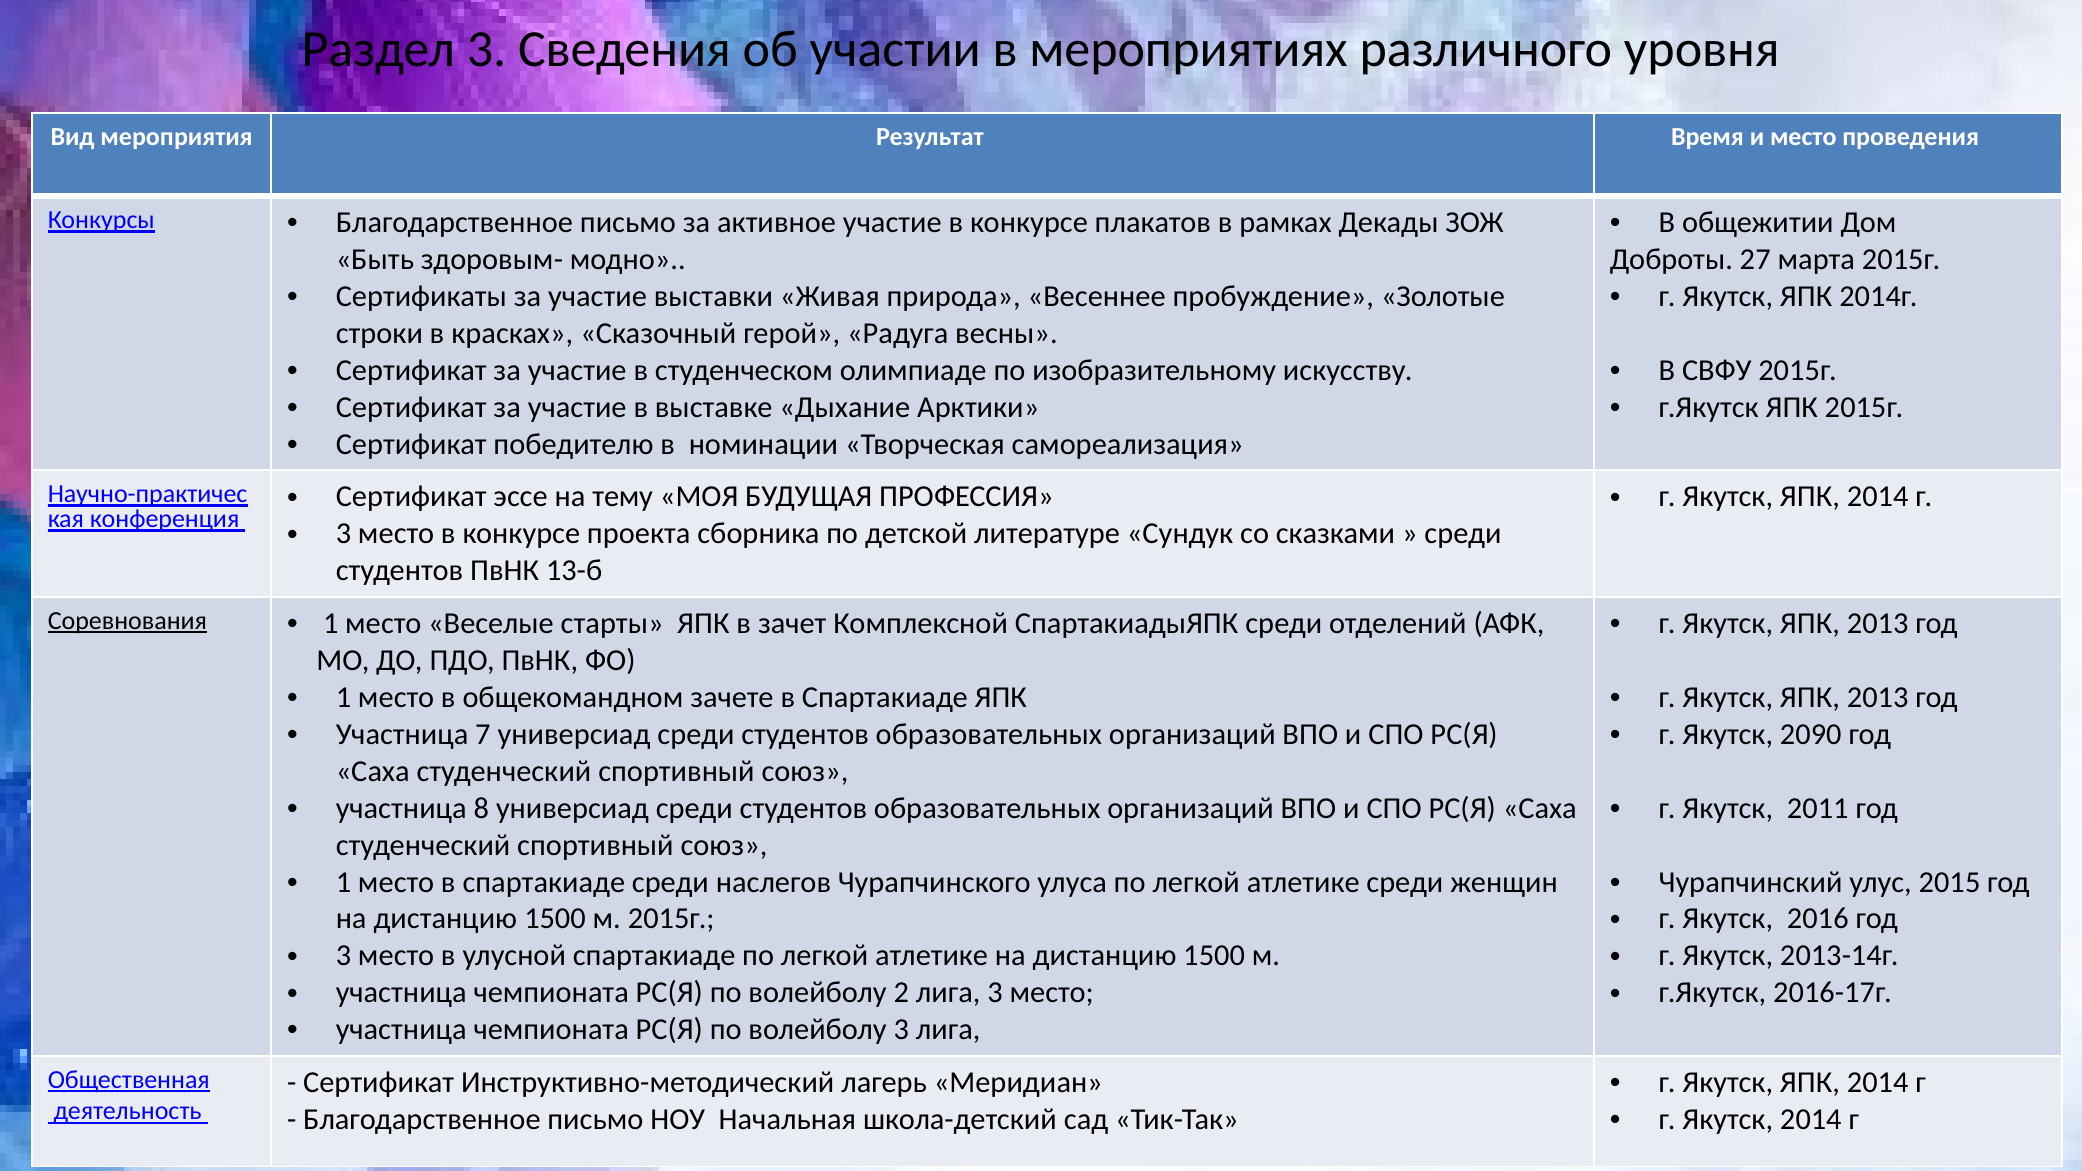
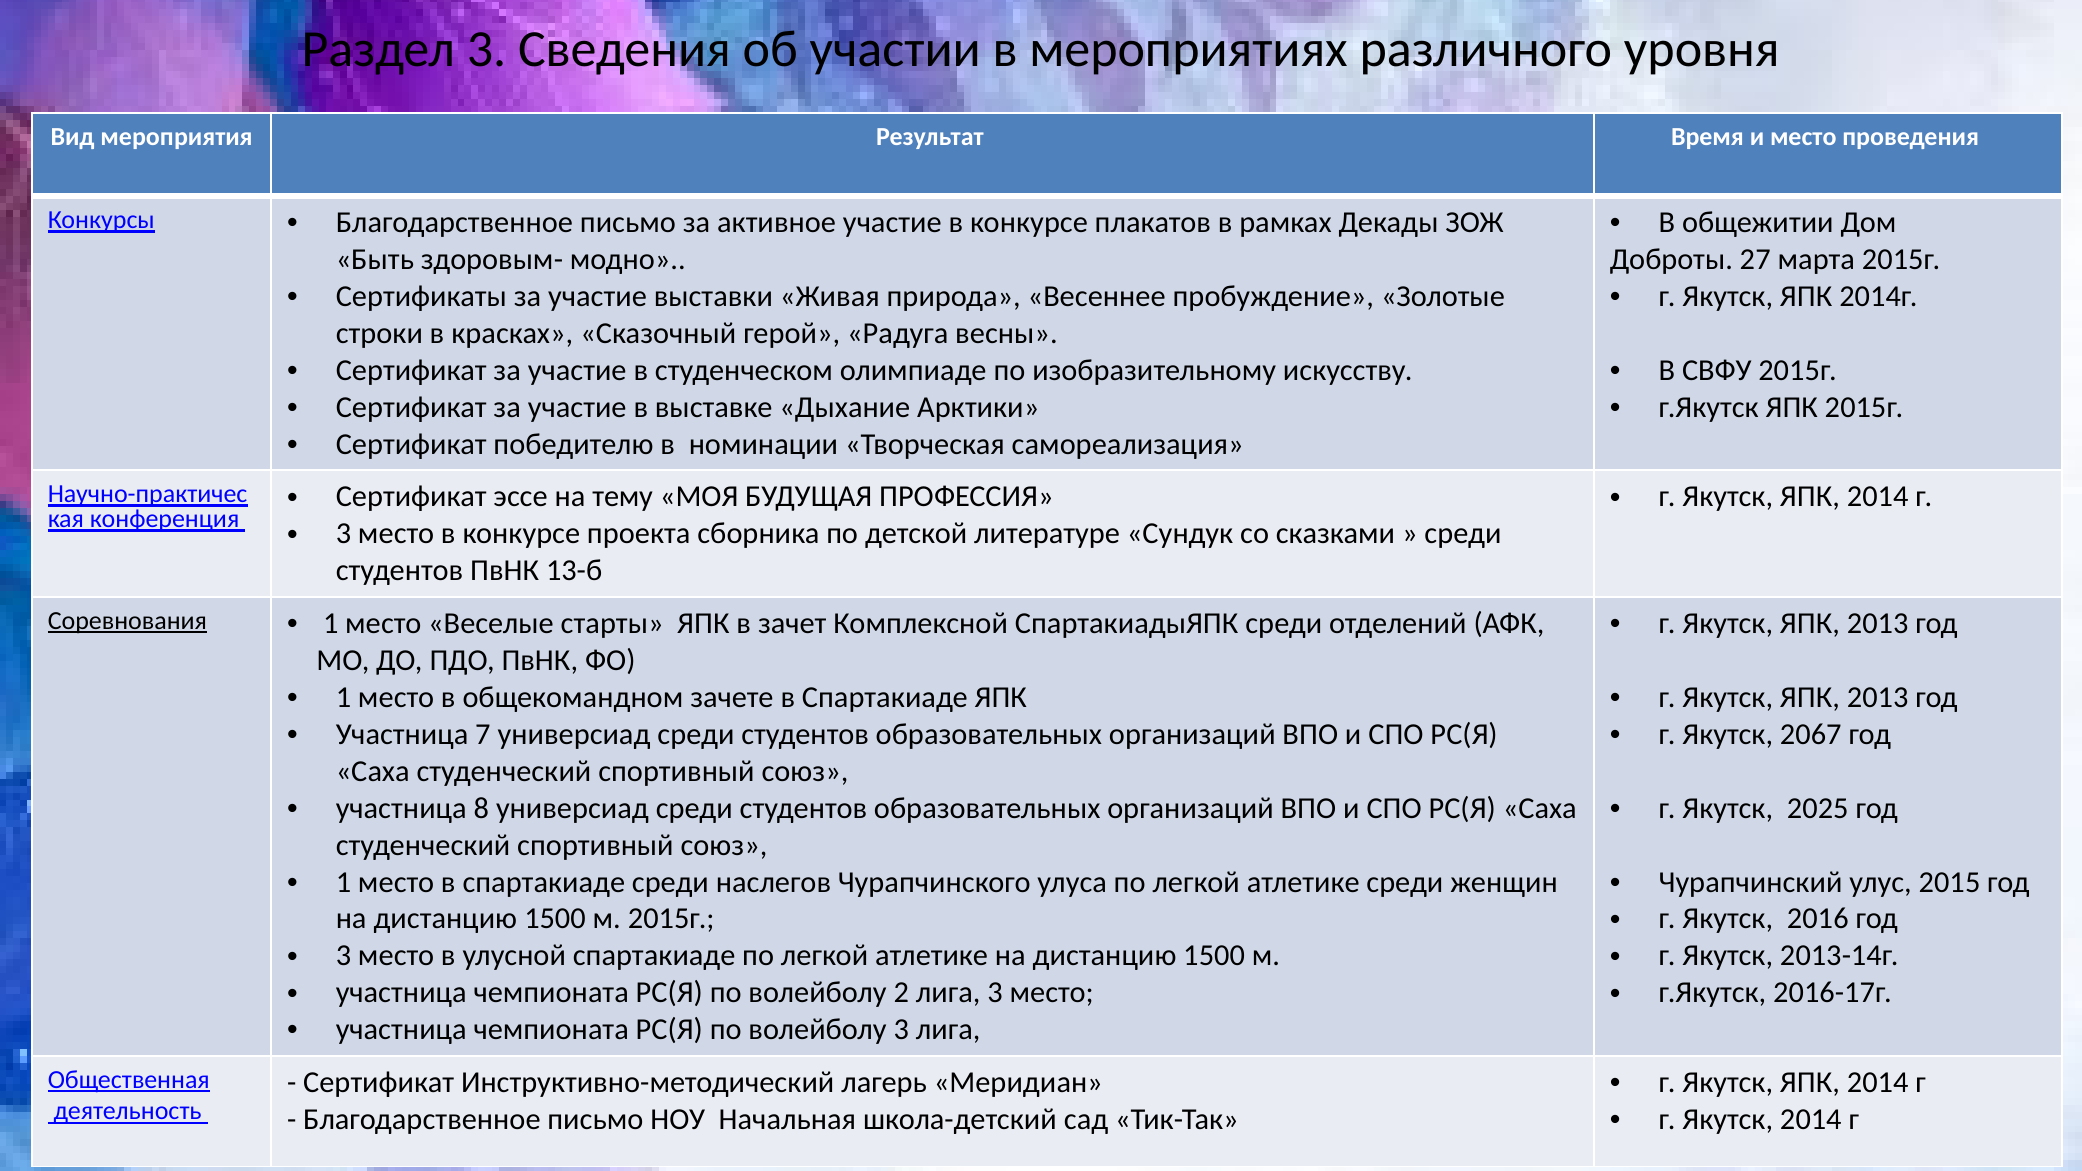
2090: 2090 -> 2067
2011: 2011 -> 2025
